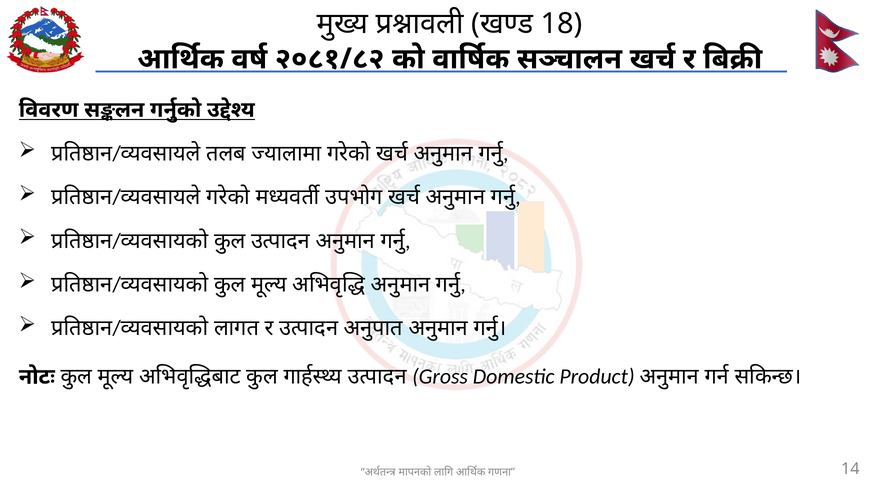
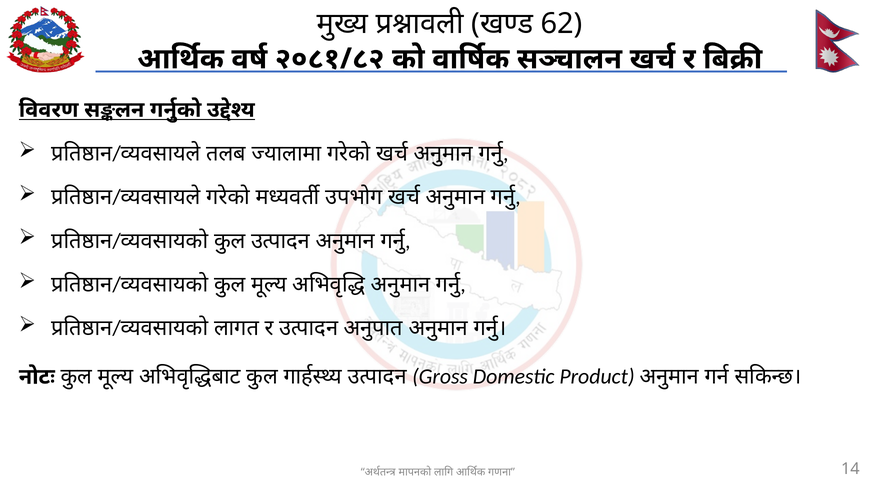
18: 18 -> 62
